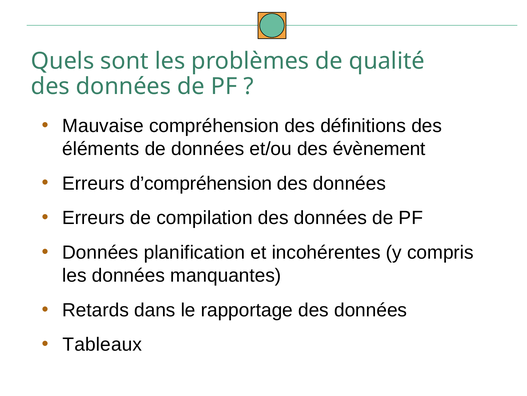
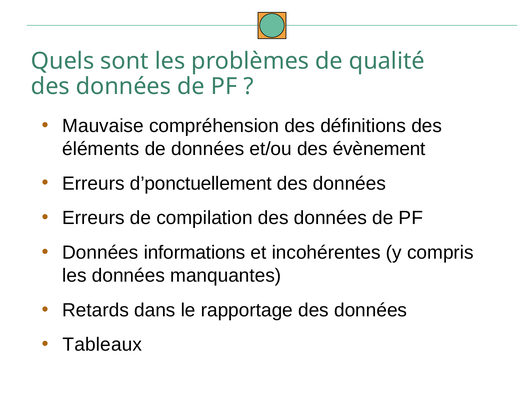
d’compréhension: d’compréhension -> d’ponctuellement
planification: planification -> informations
